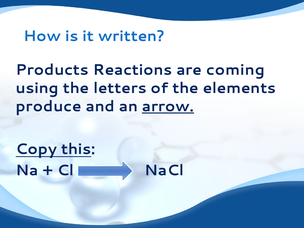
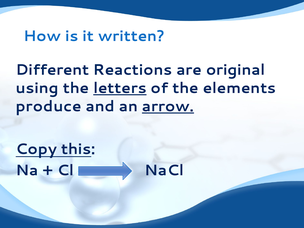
Products: Products -> Different
coming: coming -> original
letters underline: none -> present
